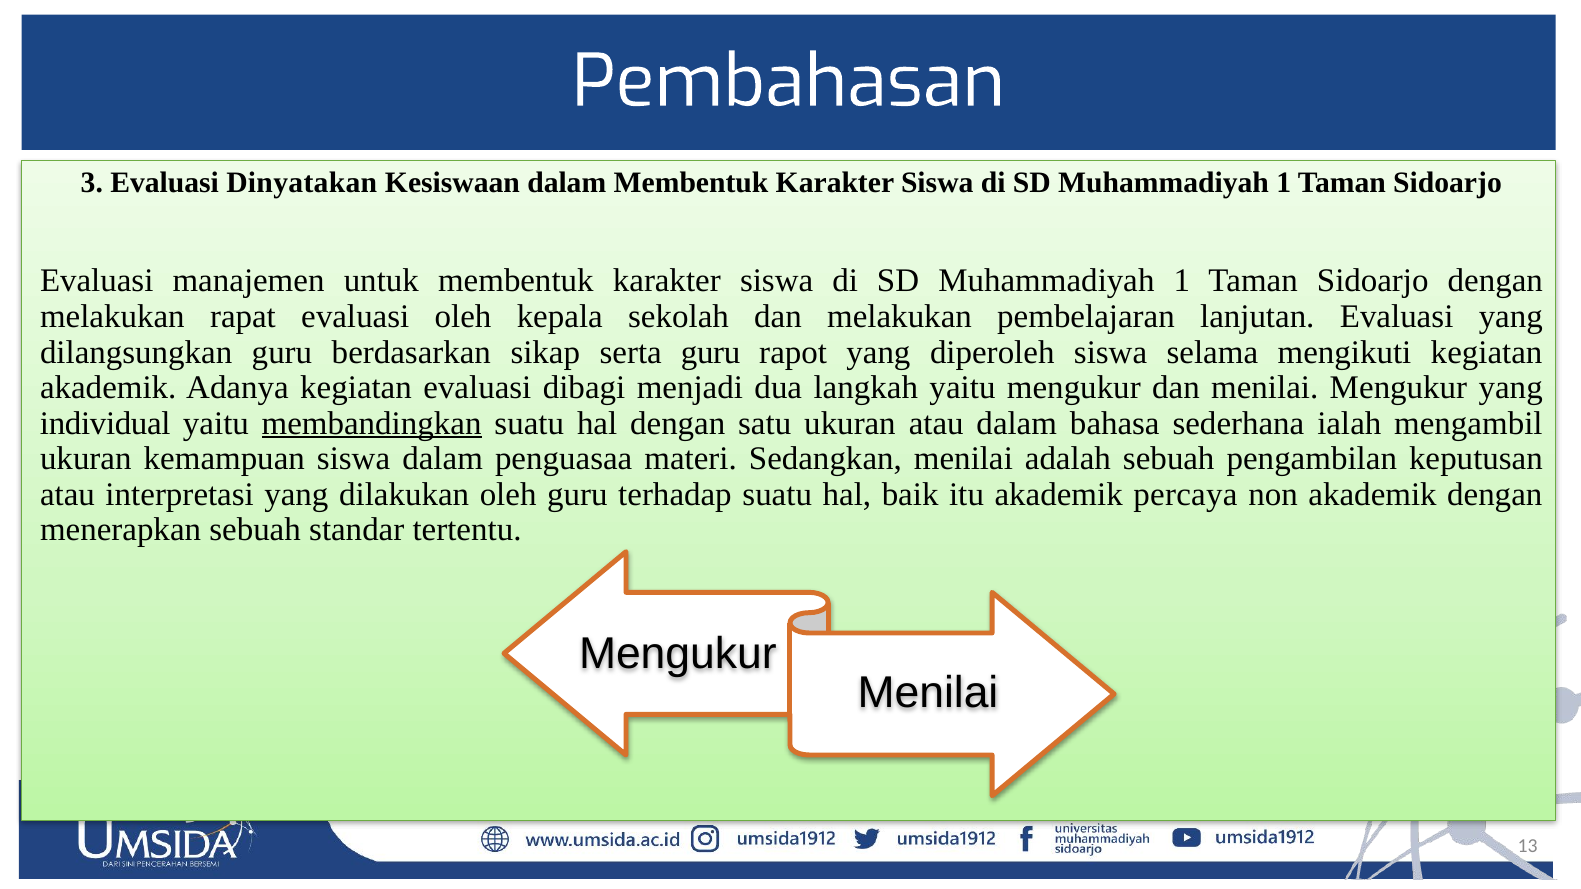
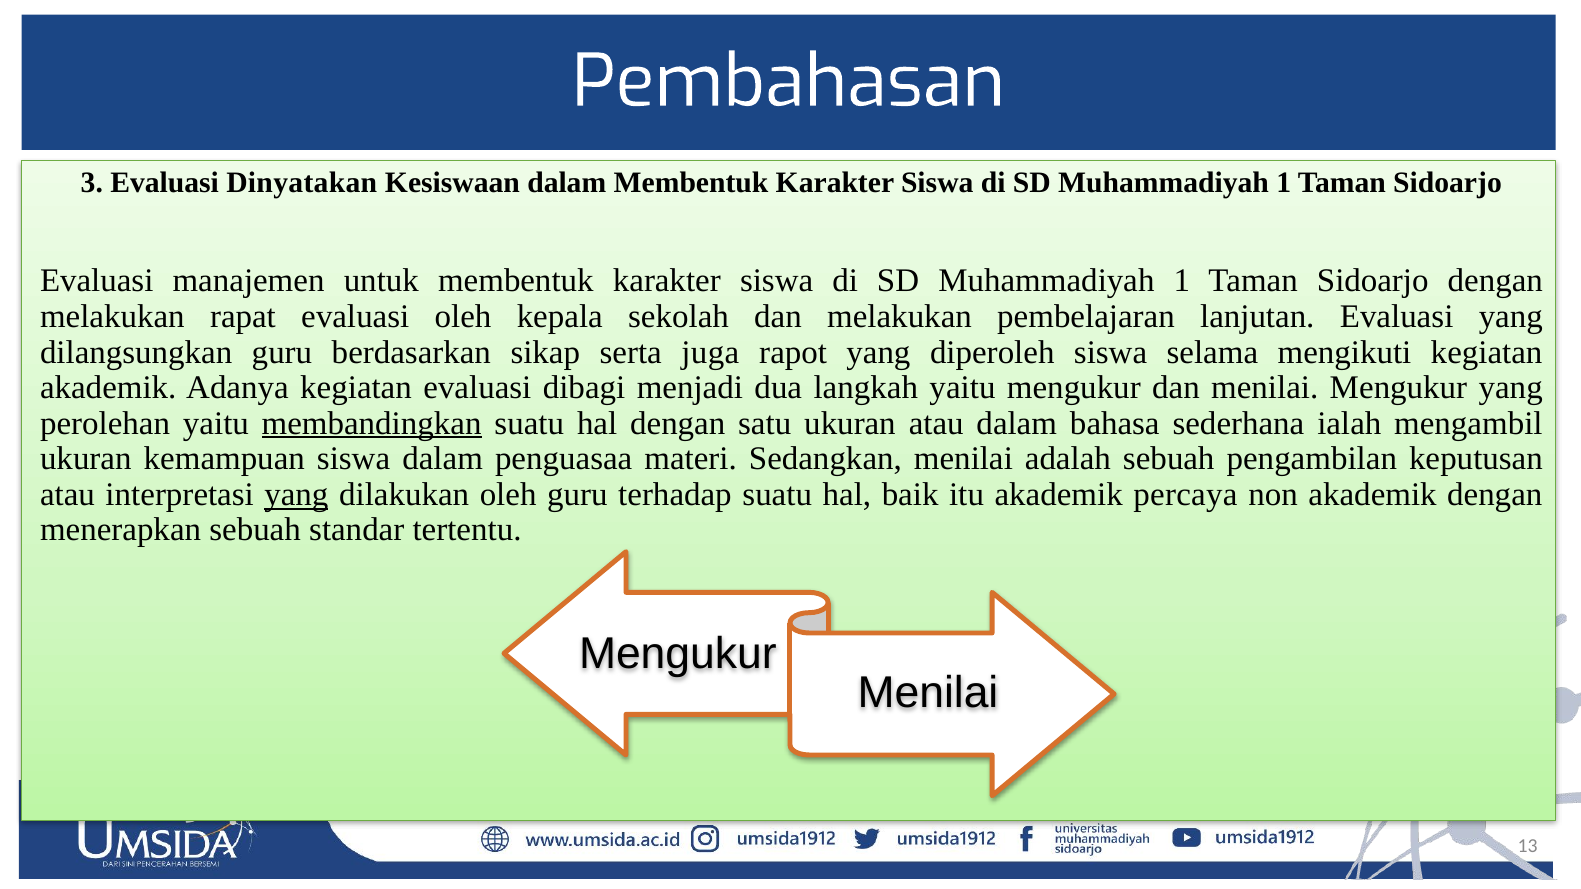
serta guru: guru -> juga
individual: individual -> perolehan
yang at (296, 495) underline: none -> present
